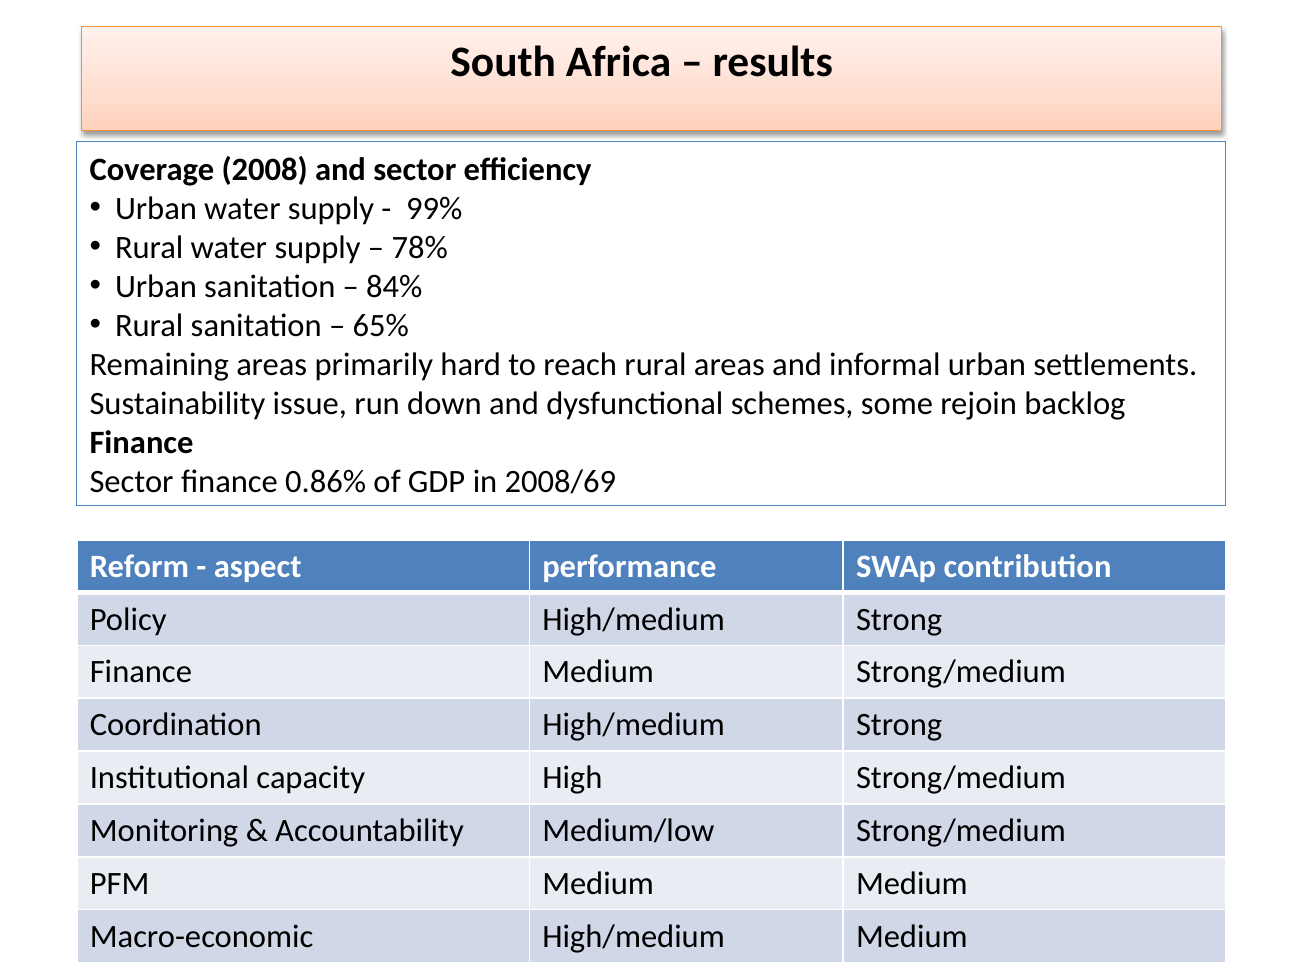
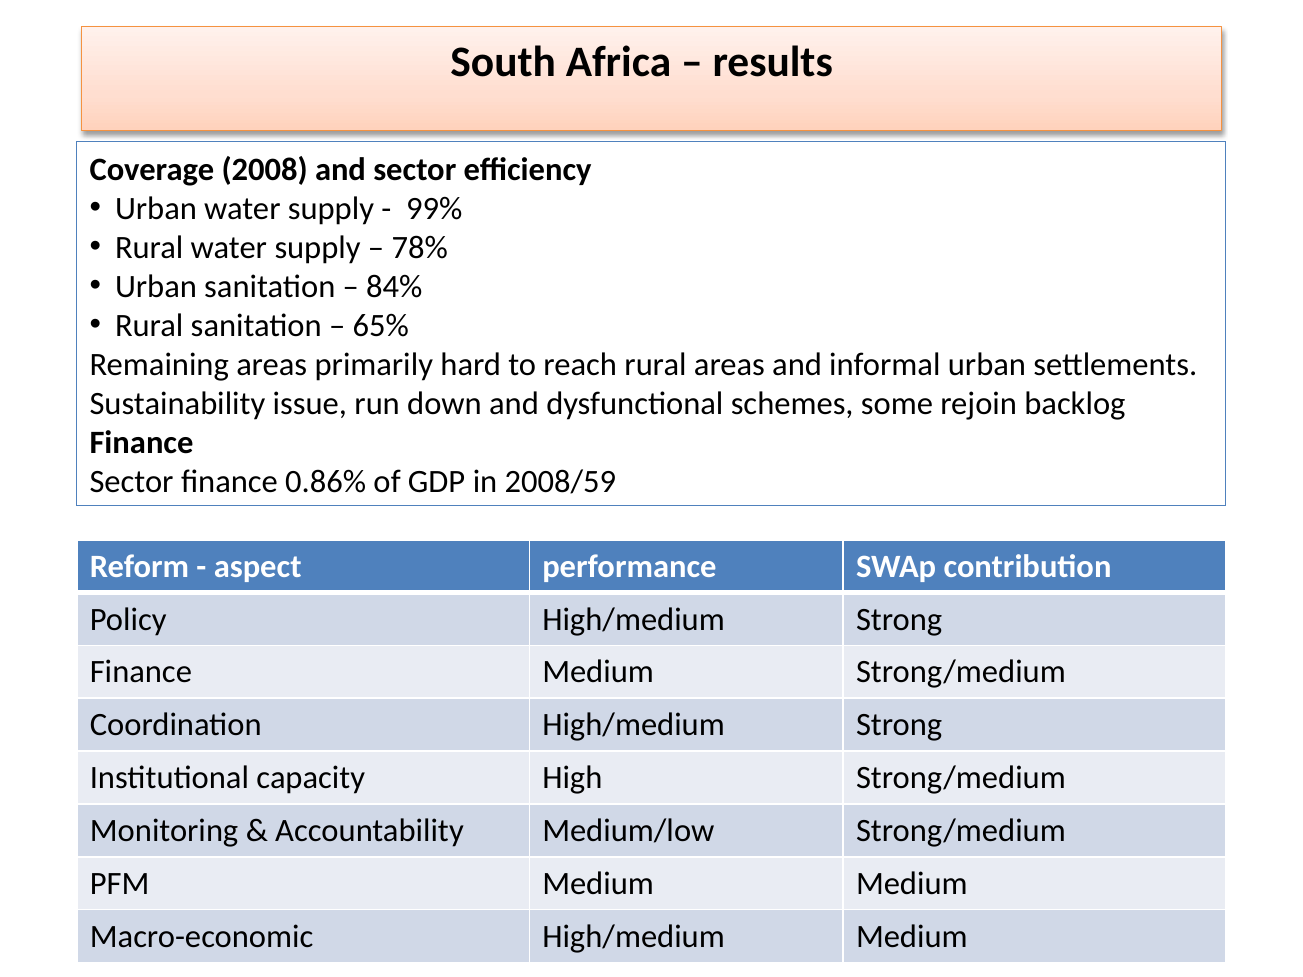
2008/69: 2008/69 -> 2008/59
